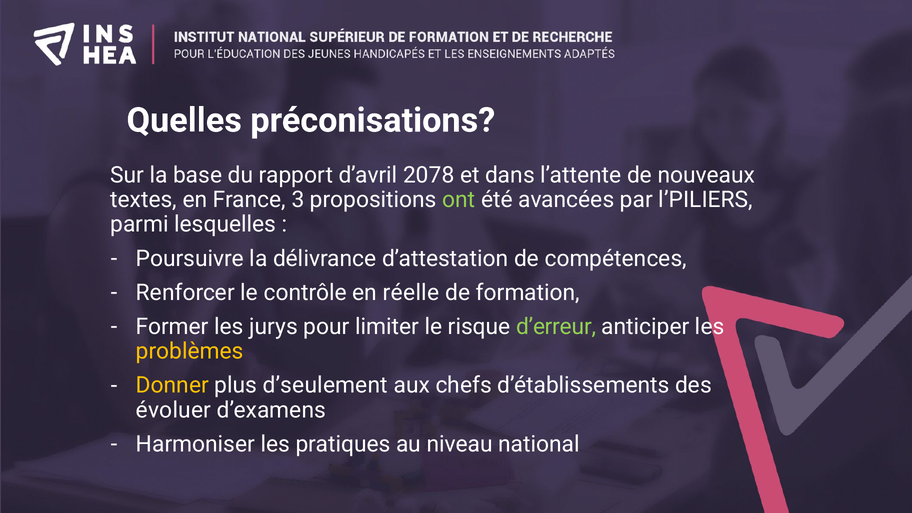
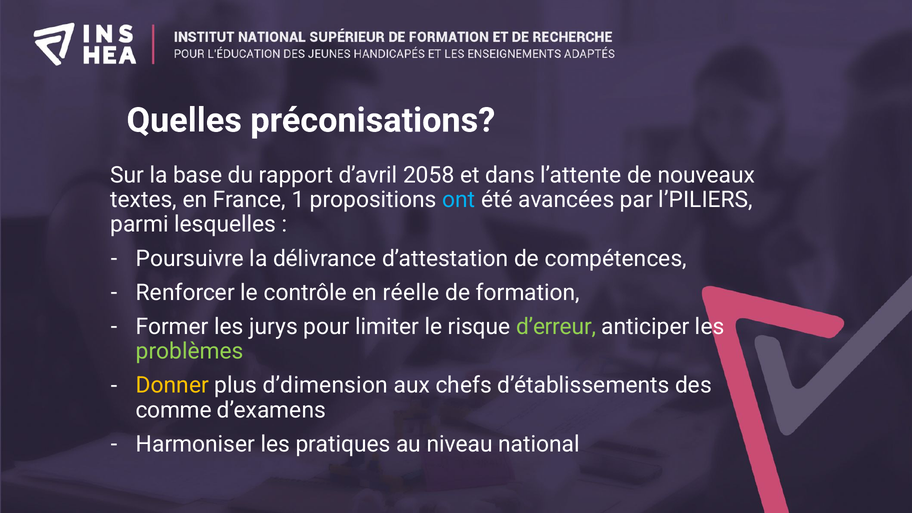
2078: 2078 -> 2058
3: 3 -> 1
ont colour: light green -> light blue
problèmes colour: yellow -> light green
d’seulement: d’seulement -> d’dimension
évoluer: évoluer -> comme
